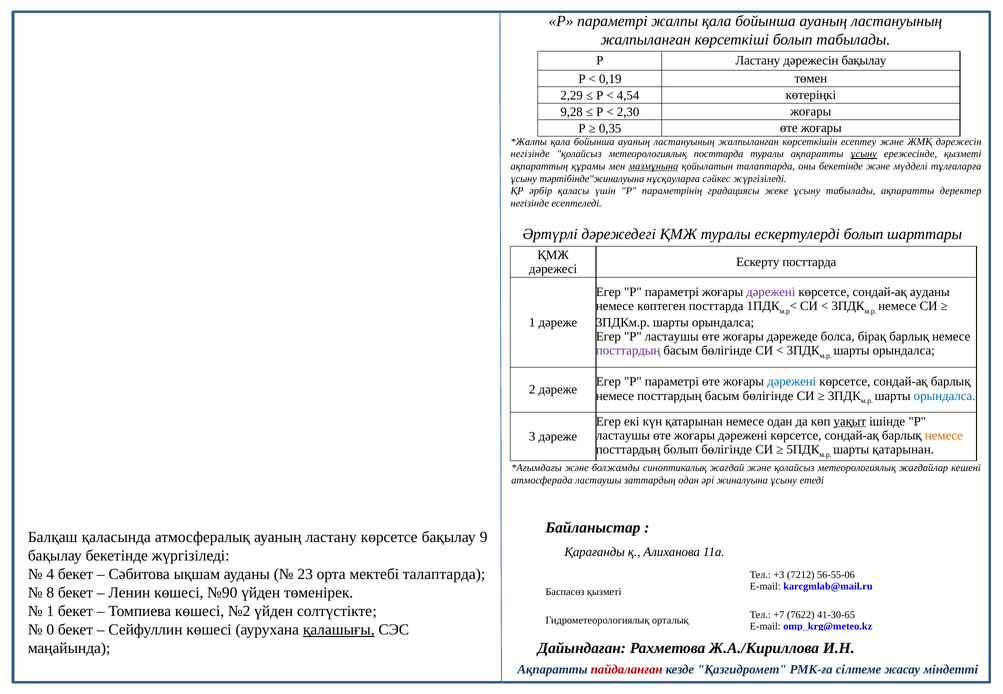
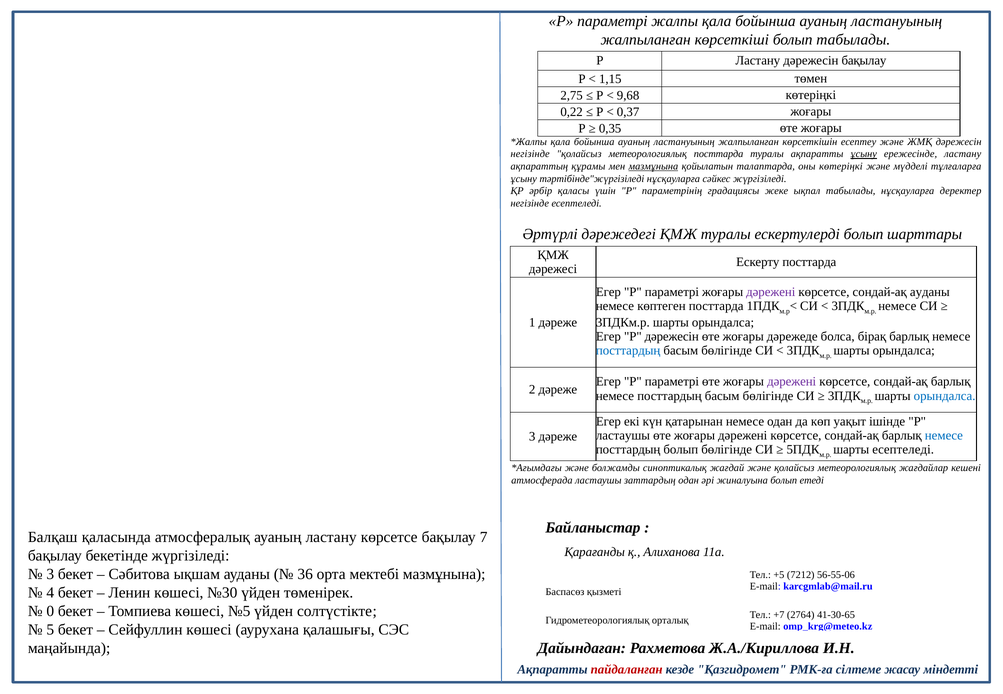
0,19: 0,19 -> 1,15
2,29: 2,29 -> 2,75
4,54: 4,54 -> 9,68
9,28: 9,28 -> 0,22
2,30: 2,30 -> 0,37
ережесінде қызметі: қызметі -> ластану
оны бекетінде: бекетінде -> көтеріңкі
тәртібінде"жиналуына: тәртібінде"жиналуына -> тәртібінде"жүргізіледі
жеке ұсыну: ұсыну -> ықпал
табылады ақпаратты: ақпаратты -> нұсқауларға
P ластаушы: ластаушы -> дәрежесін
посттардың at (628, 351) colour: purple -> blue
дәрежені at (792, 382) colour: blue -> purple
уақыт underline: present -> none
немесе at (944, 436) colour: orange -> blue
шарты қатарынан: қатарынан -> есептеледі
жиналуына ұсыну: ұсыну -> болып
9: 9 -> 7
4 at (50, 575): 4 -> 3
23: 23 -> 36
мектебі талаптарда: талаптарда -> мазмұнына
+3: +3 -> +5
8: 8 -> 4
№90: №90 -> №30
1 at (50, 612): 1 -> 0
№2: №2 -> №5
7622: 7622 -> 2764
0: 0 -> 5
қалашығы underline: present -> none
